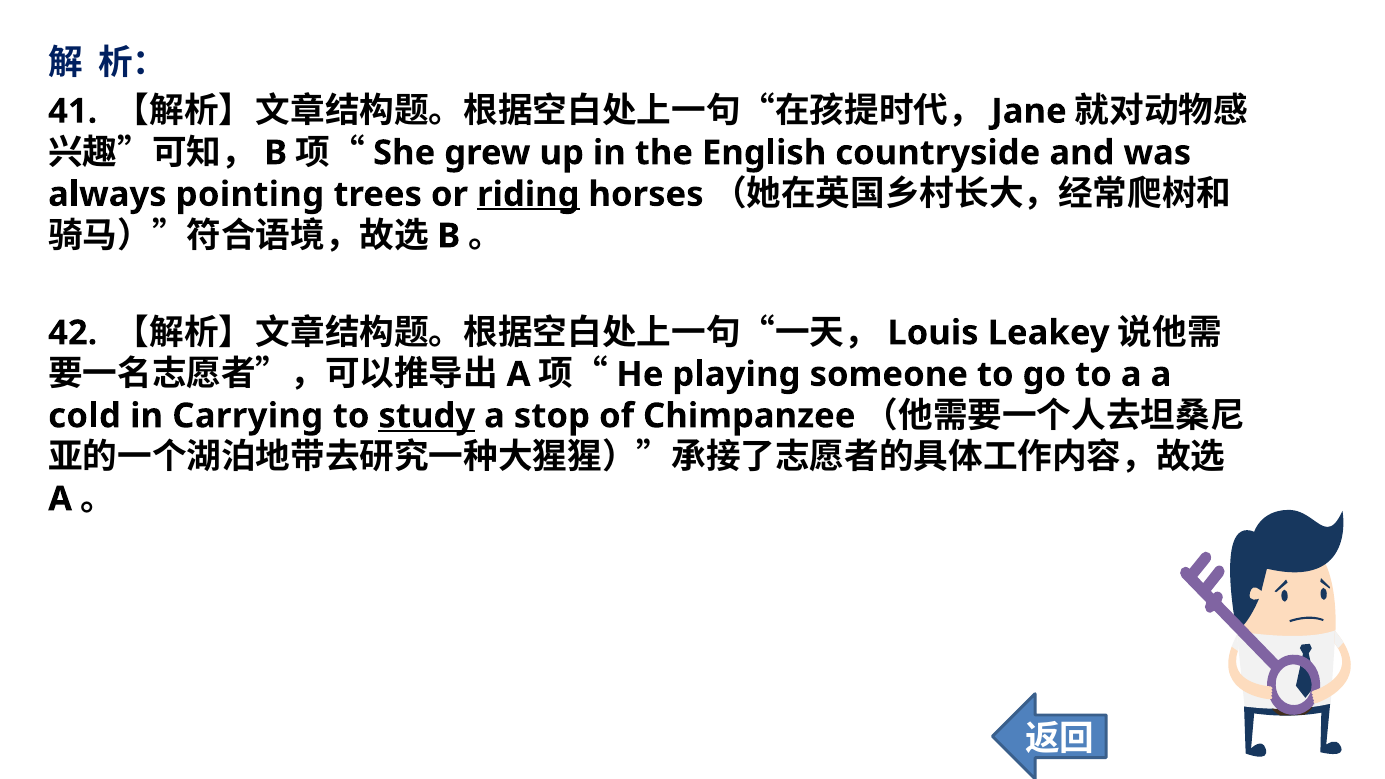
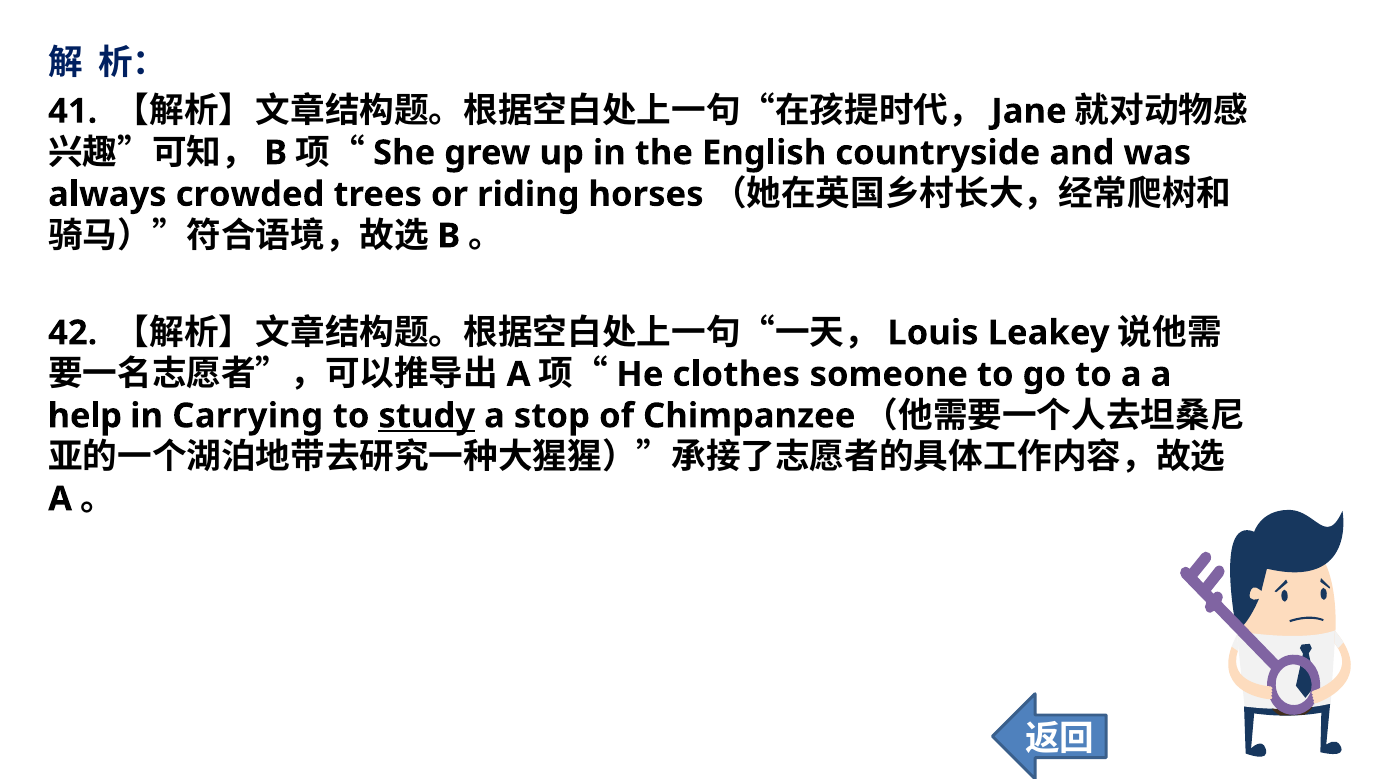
pointing: pointing -> crowded
riding underline: present -> none
playing: playing -> clothes
cold: cold -> help
